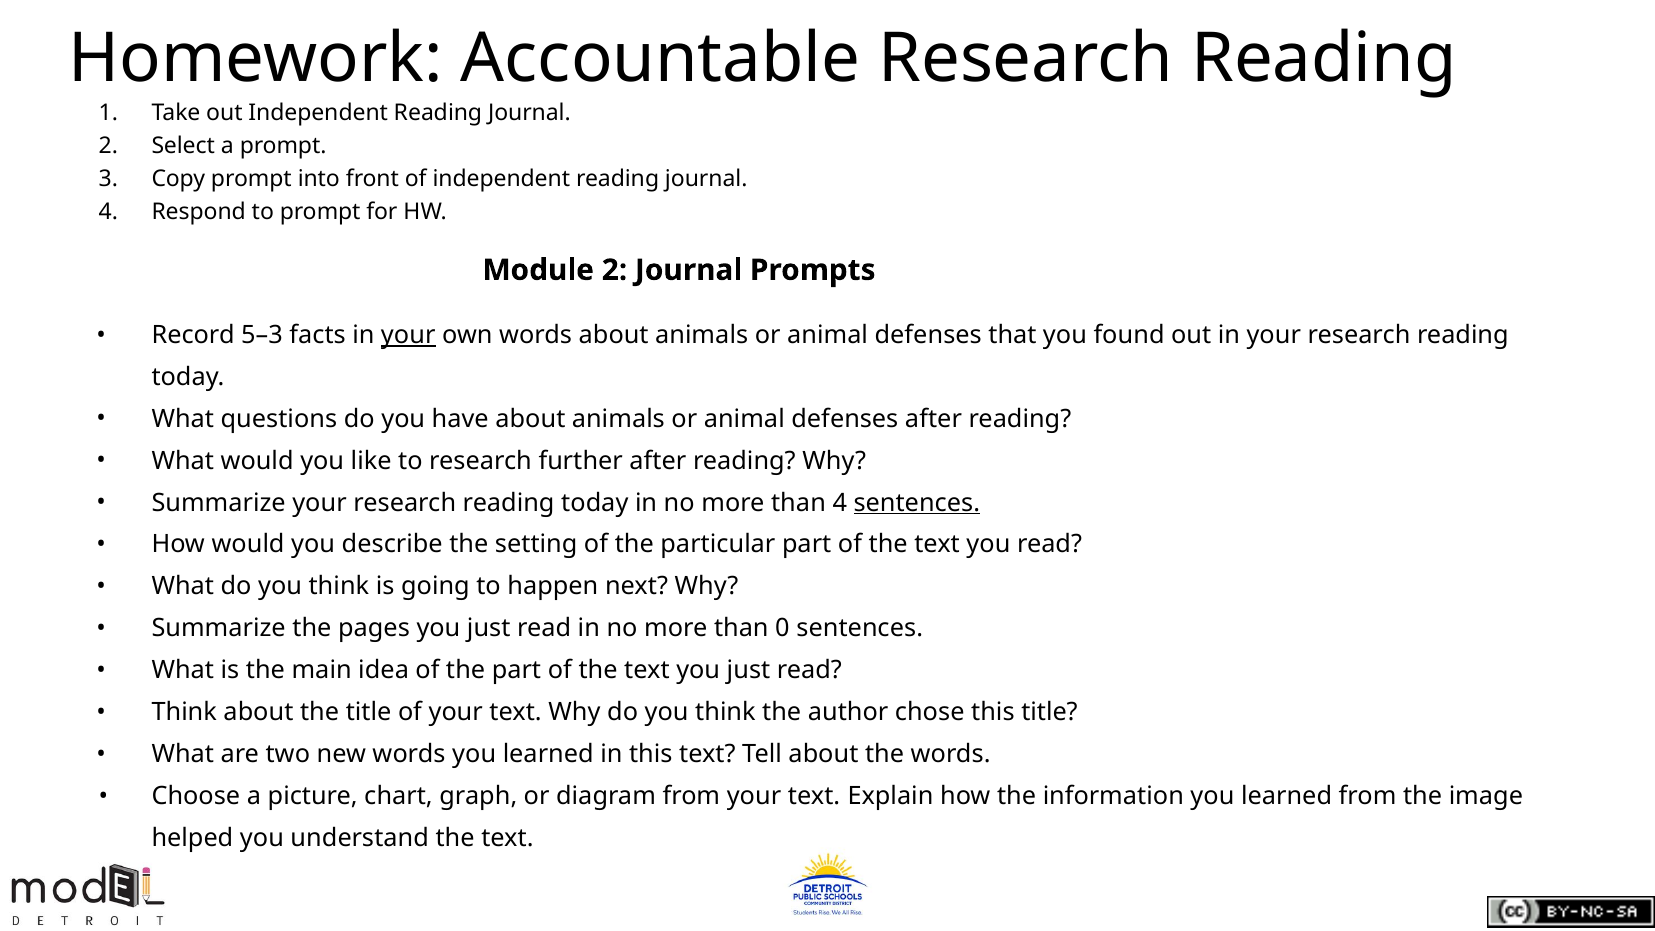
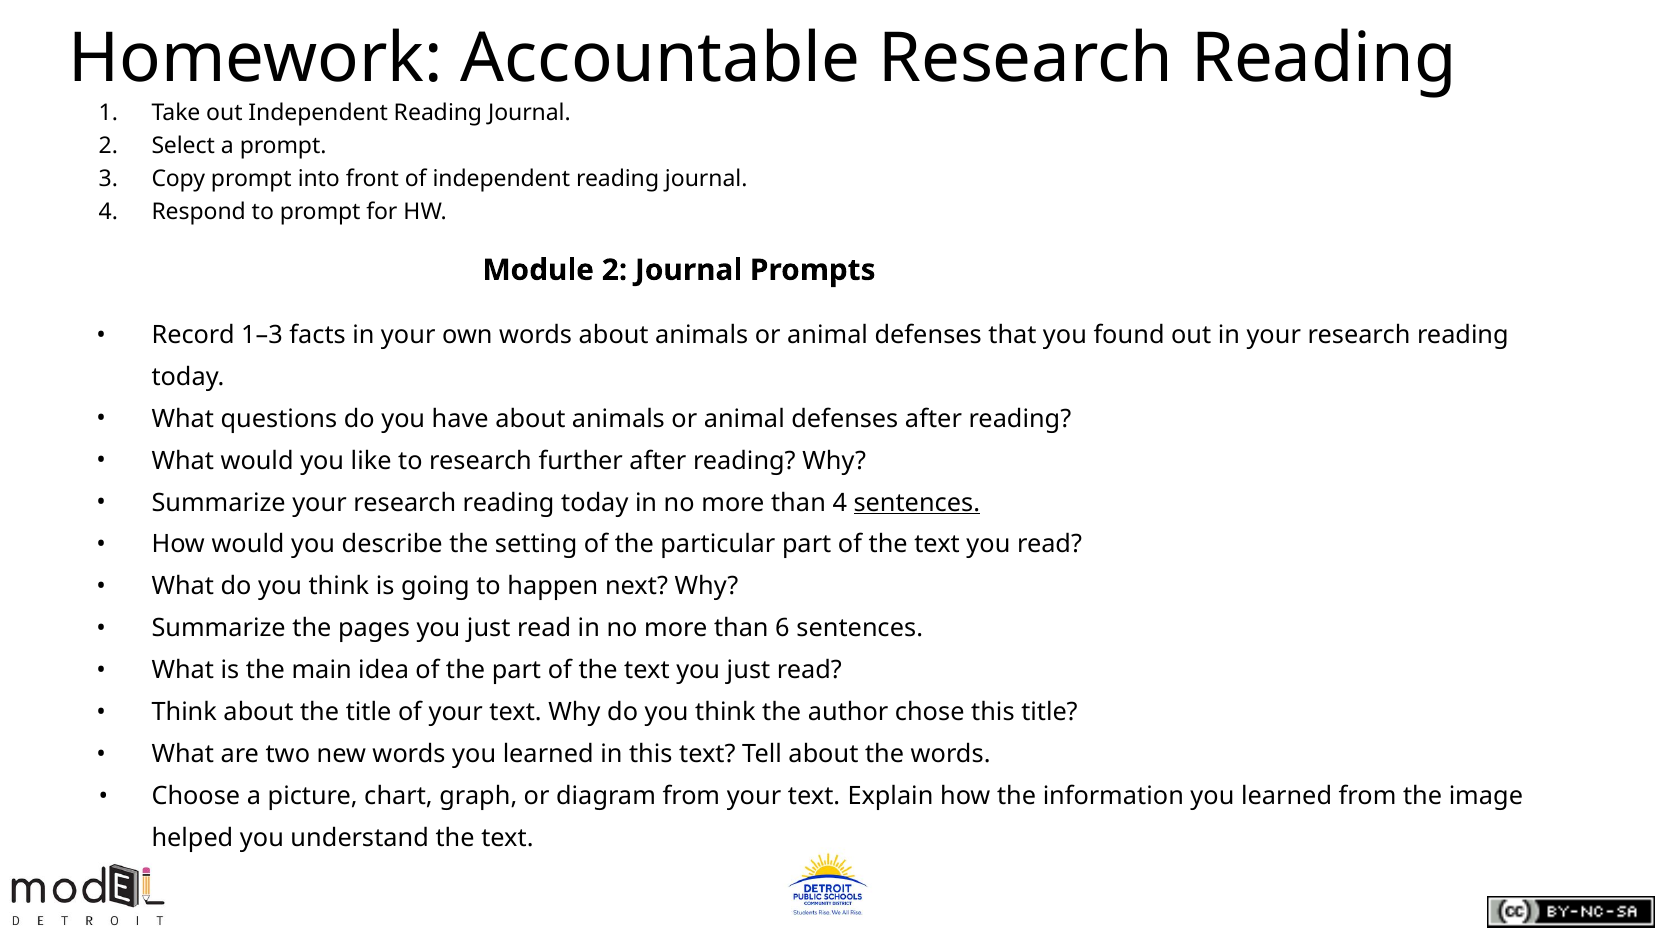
5–3: 5–3 -> 1–3
your at (408, 335) underline: present -> none
0: 0 -> 6
